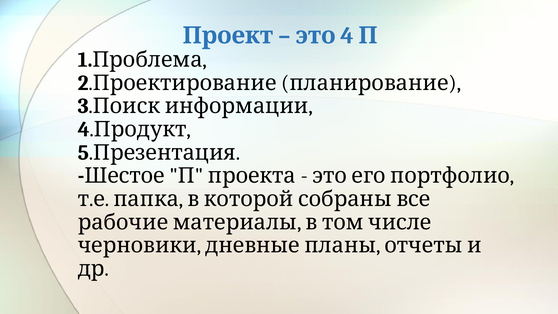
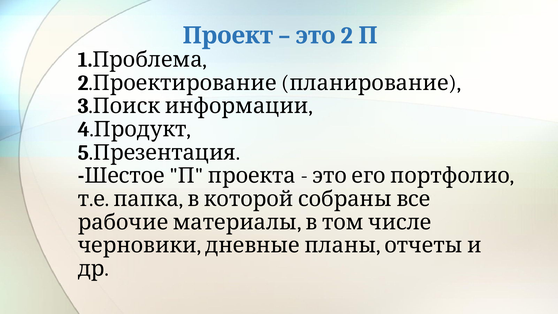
4 at (347, 36): 4 -> 2
